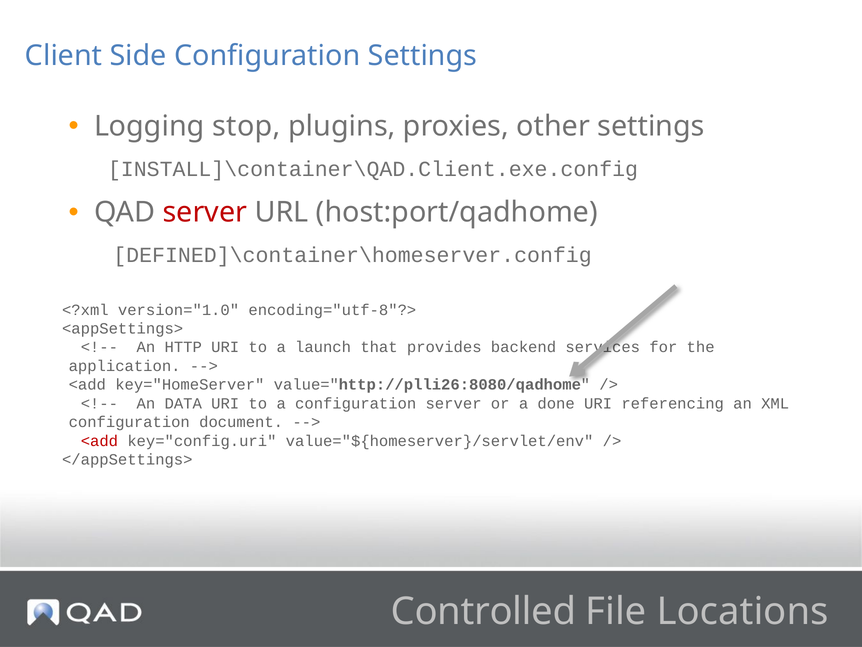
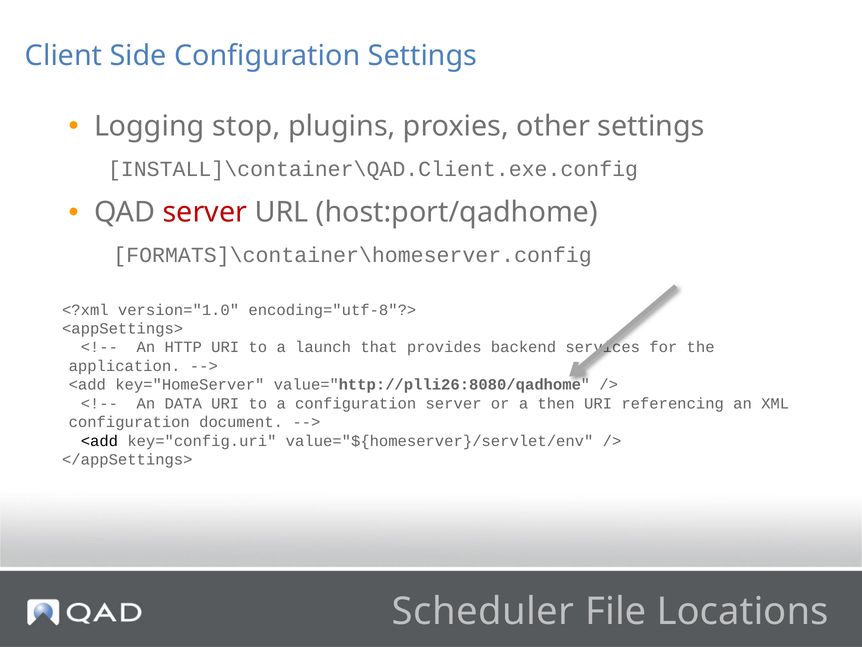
DEFINED]\container\homeserver.config: DEFINED]\container\homeserver.config -> FORMATS]\container\homeserver.config
done: done -> then
<add at (99, 441) colour: red -> black
Controlled: Controlled -> Scheduler
